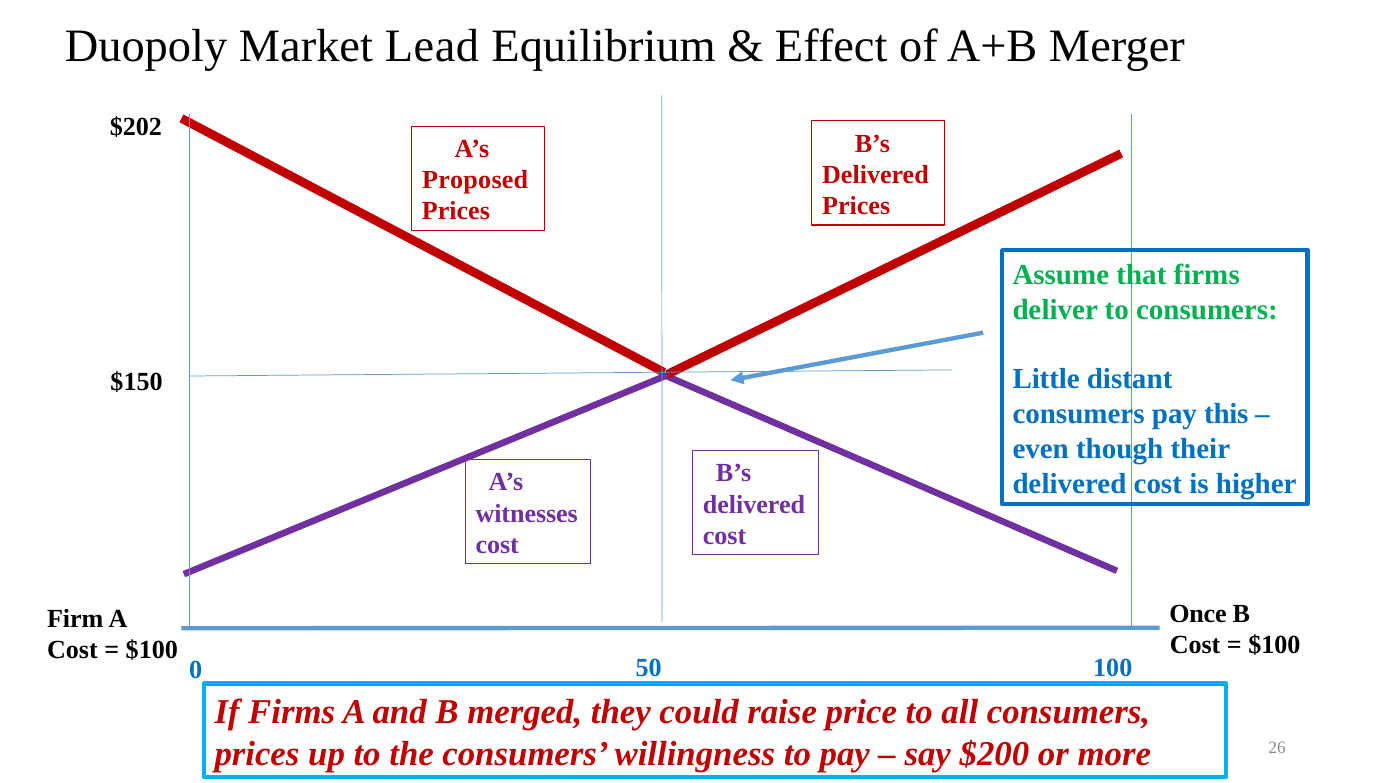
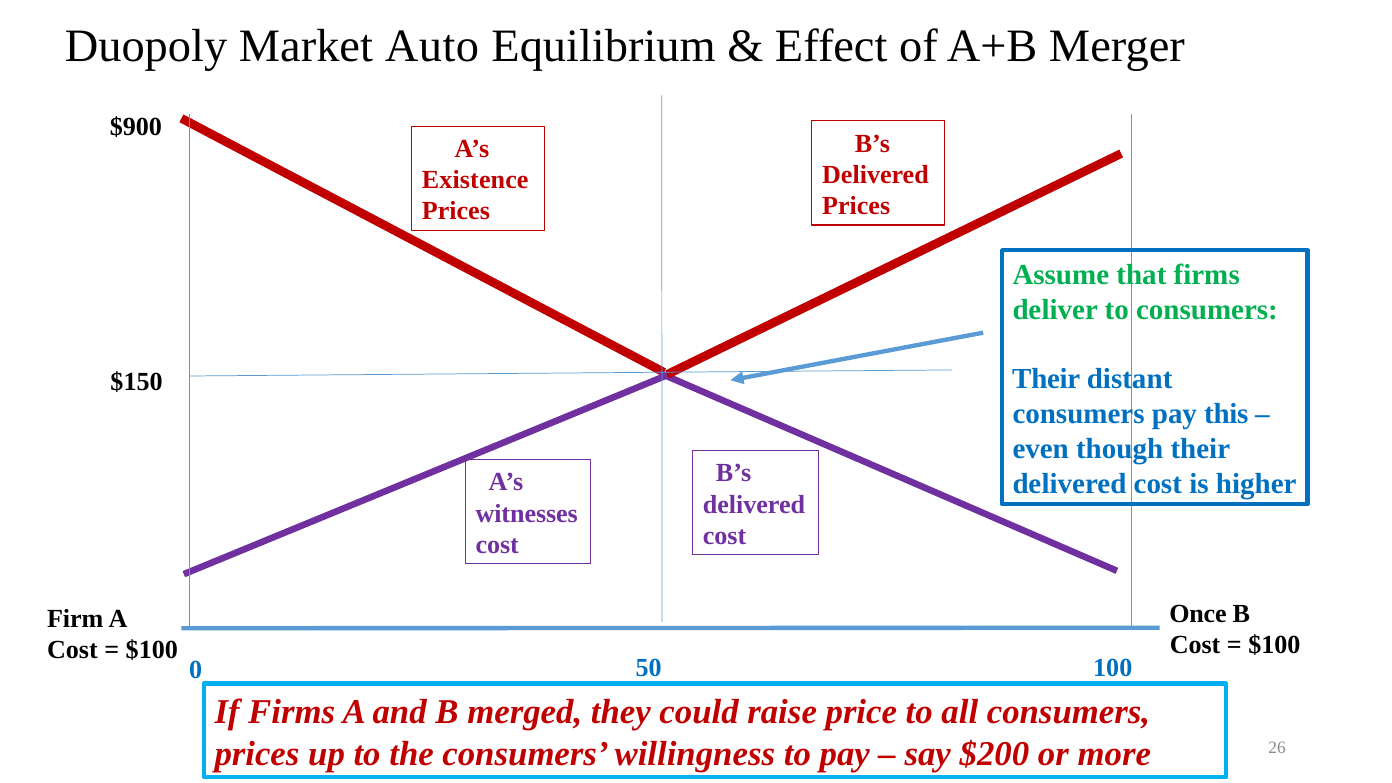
Lead: Lead -> Auto
$202: $202 -> $900
Proposed: Proposed -> Existence
Little at (1046, 379): Little -> Their
